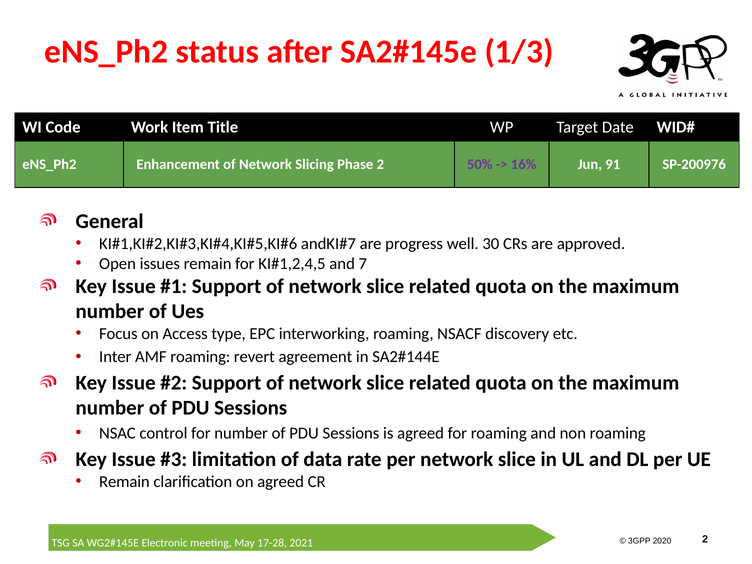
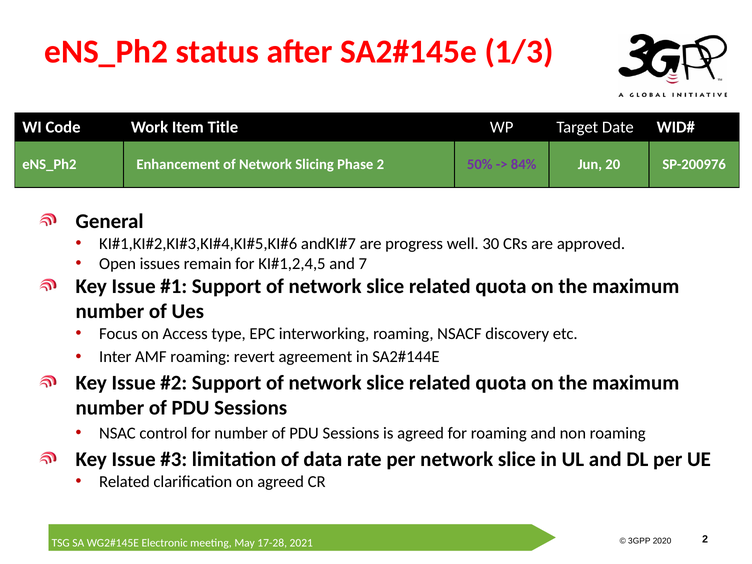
16%: 16% -> 84%
91: 91 -> 20
Remain at (124, 482): Remain -> Related
